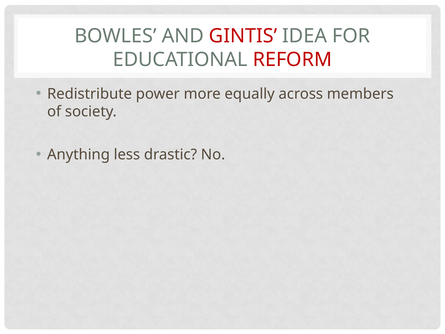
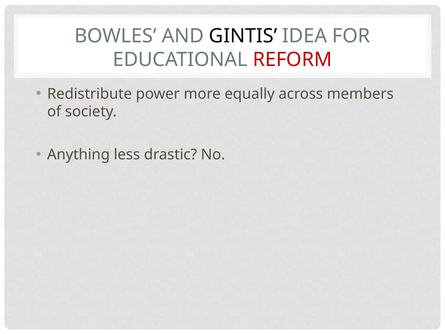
GINTIS colour: red -> black
